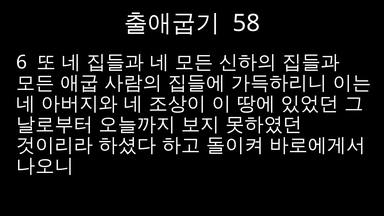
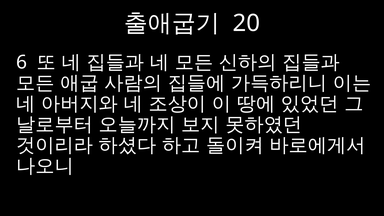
58: 58 -> 20
